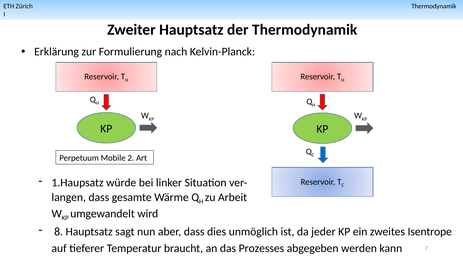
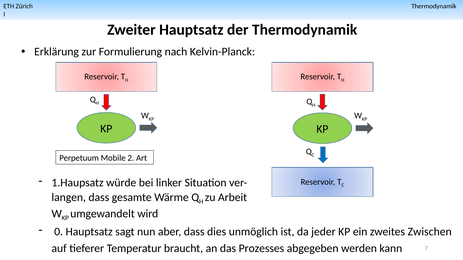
8: 8 -> 0
Isentrope: Isentrope -> Zwischen
